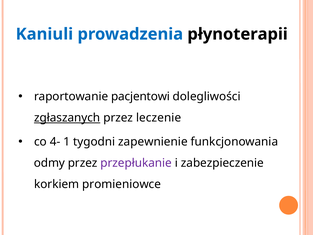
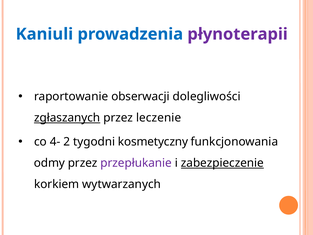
płynoterapii colour: black -> purple
pacjentowi: pacjentowi -> obserwacji
1: 1 -> 2
zapewnienie: zapewnienie -> kosmetyczny
zabezpieczenie underline: none -> present
promieniowce: promieniowce -> wytwarzanych
